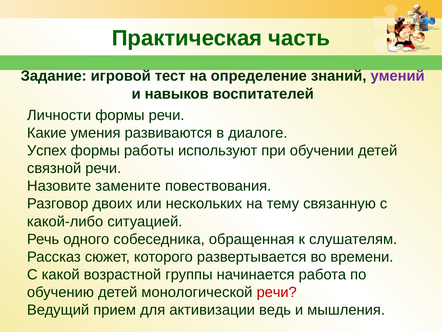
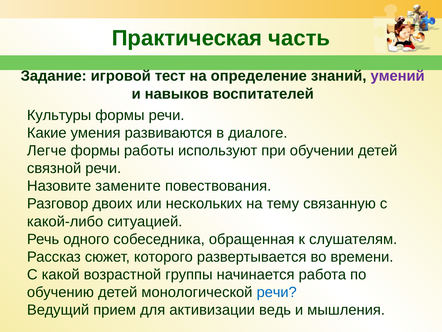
Личности: Личности -> Культуры
Успех: Успех -> Легче
речи at (277, 292) colour: red -> blue
